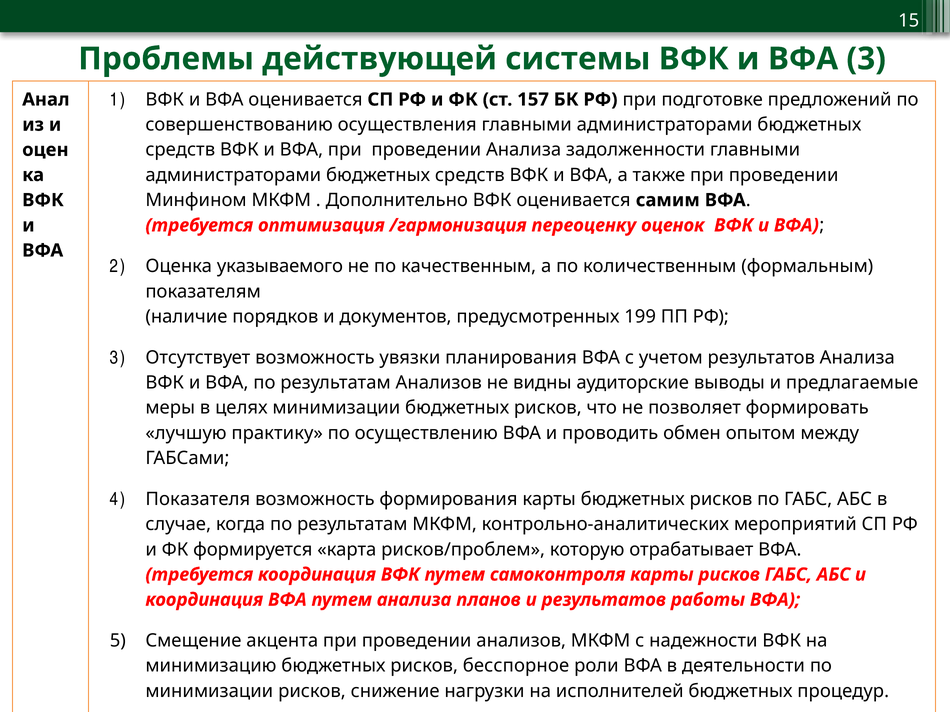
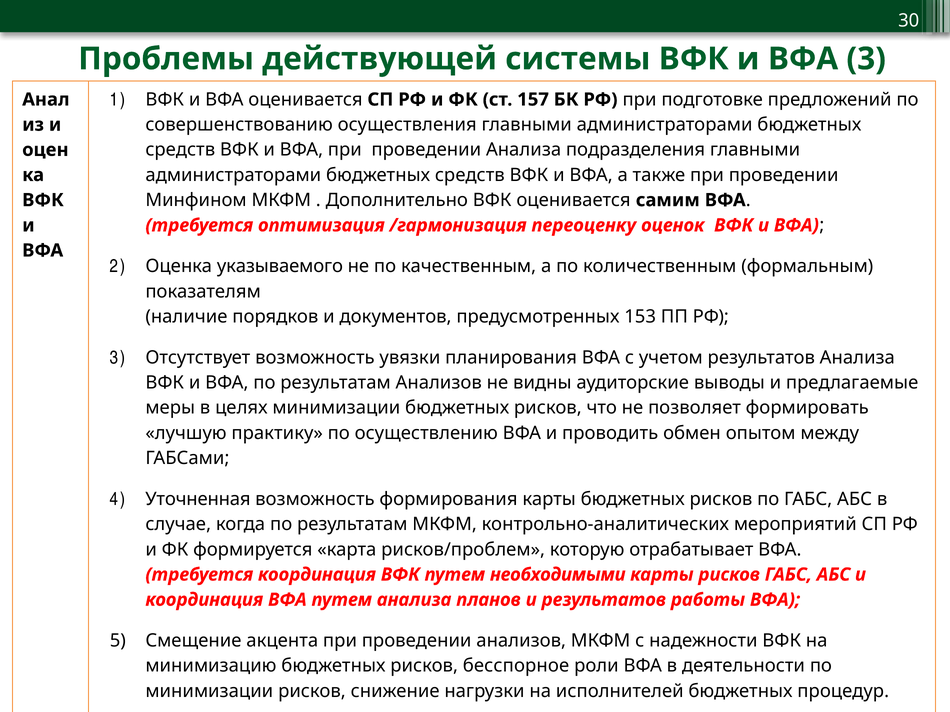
15: 15 -> 30
задолженности: задолженности -> подразделения
199: 199 -> 153
Показателя: Показателя -> Уточненная
самоконтроля: самоконтроля -> необходимыми
